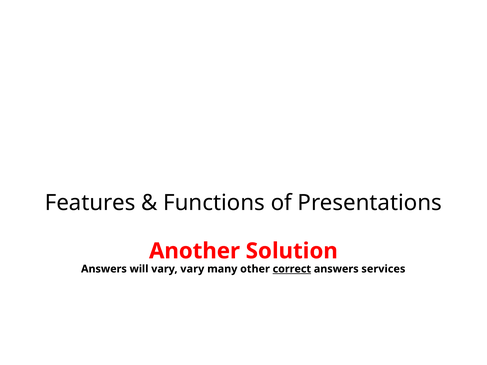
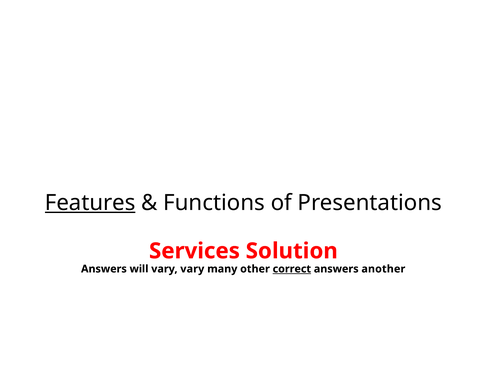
Features underline: none -> present
Another: Another -> Services
services: services -> another
